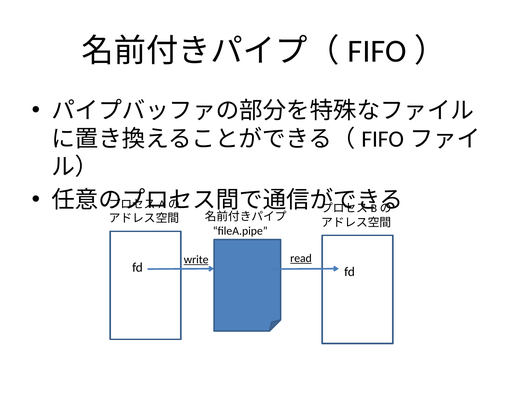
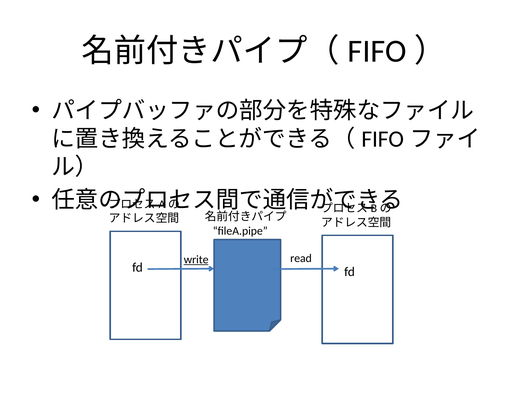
read underline: present -> none
